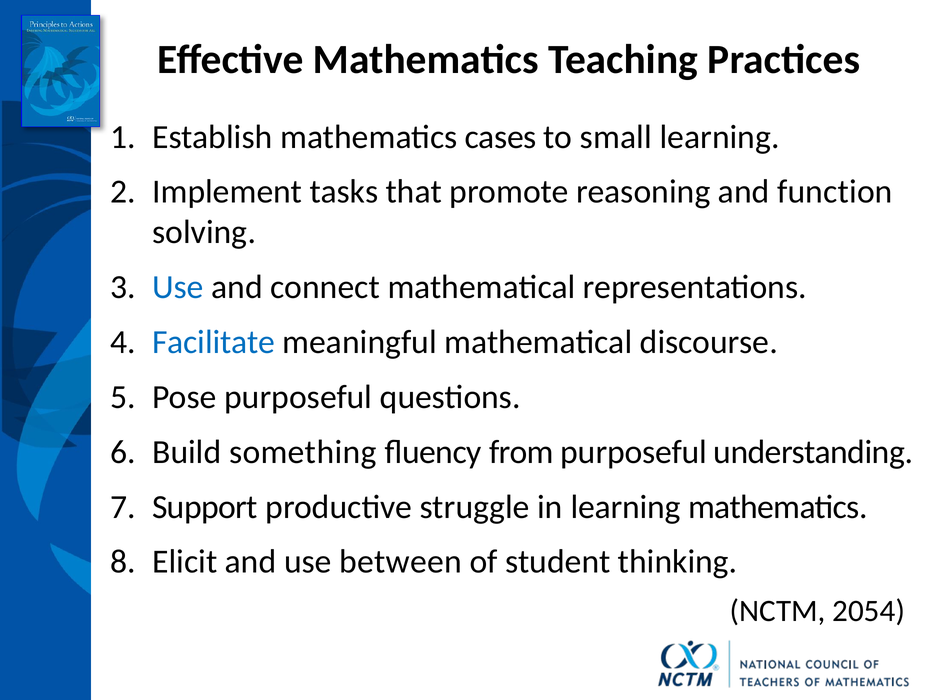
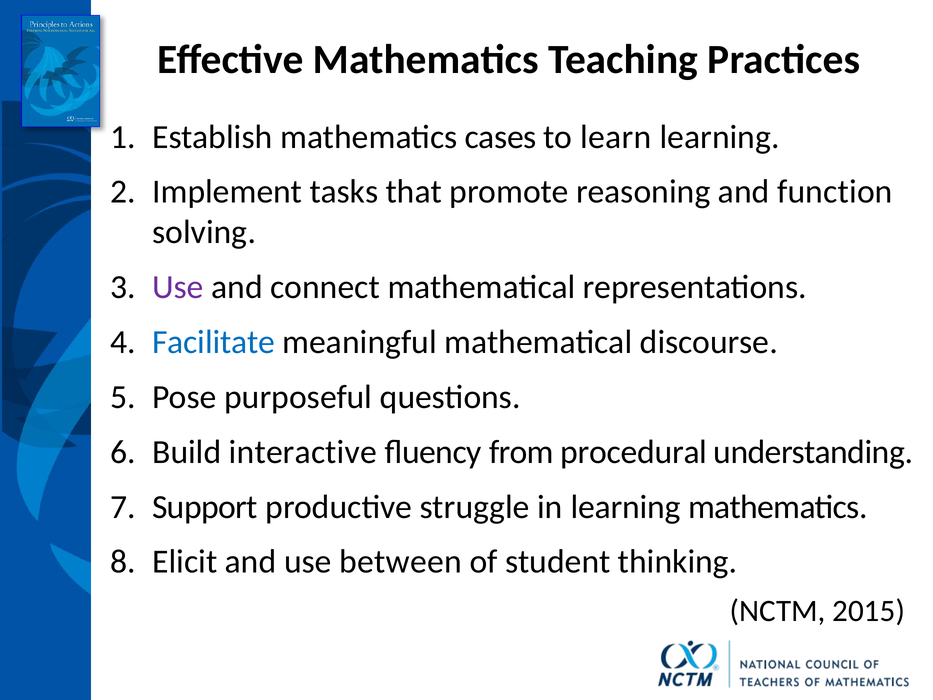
small: small -> learn
Use at (178, 287) colour: blue -> purple
something: something -> interactive
from purposeful: purposeful -> procedural
2054: 2054 -> 2015
